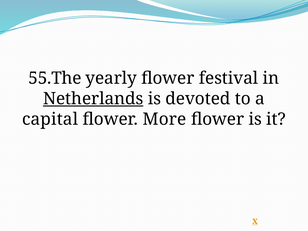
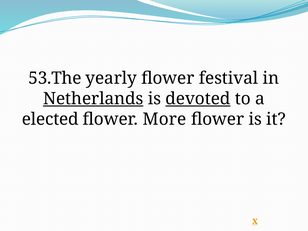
55.The: 55.The -> 53.The
devoted underline: none -> present
capital: capital -> elected
